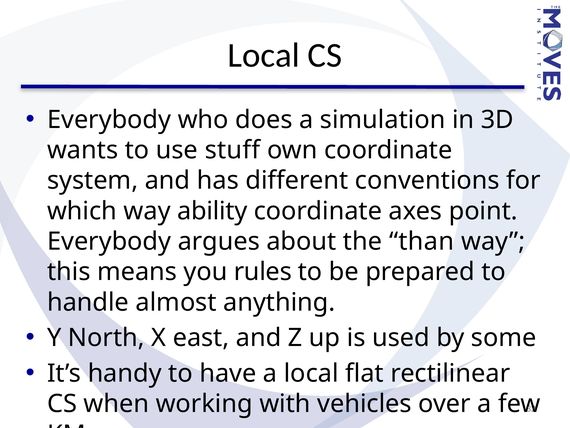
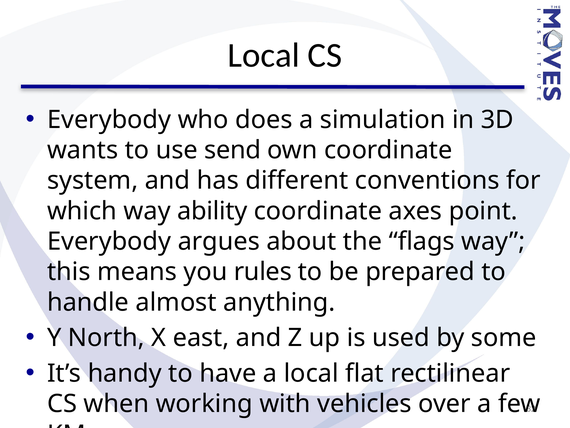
stuff: stuff -> send
than: than -> flags
